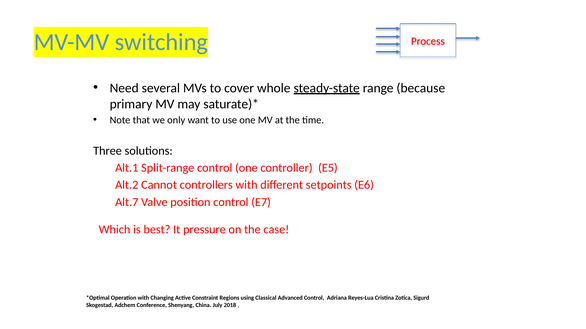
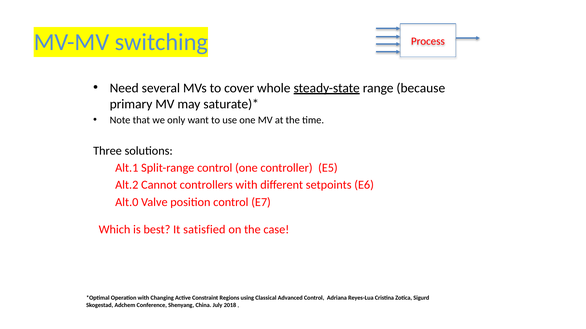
Alt.7: Alt.7 -> Alt.0
pressure: pressure -> satisfied
